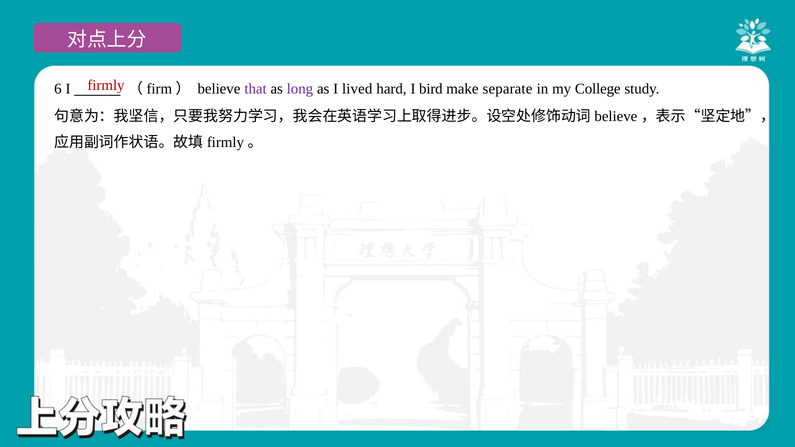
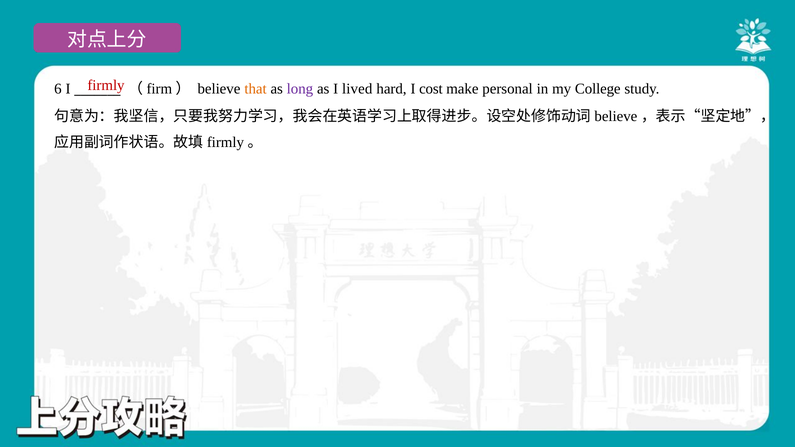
that colour: purple -> orange
bird: bird -> cost
separate: separate -> personal
